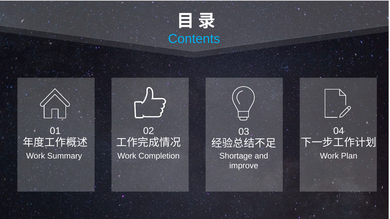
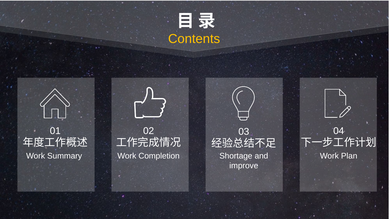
Contents colour: light blue -> yellow
